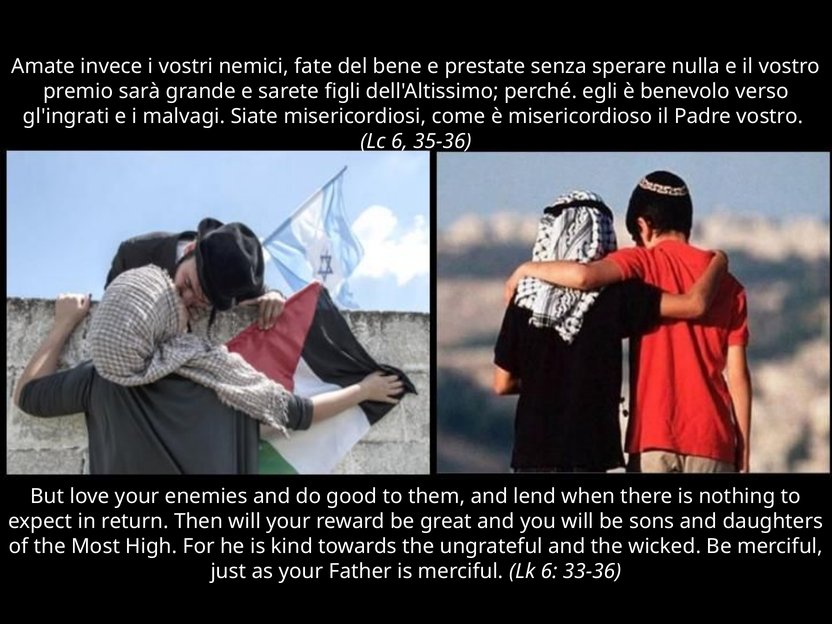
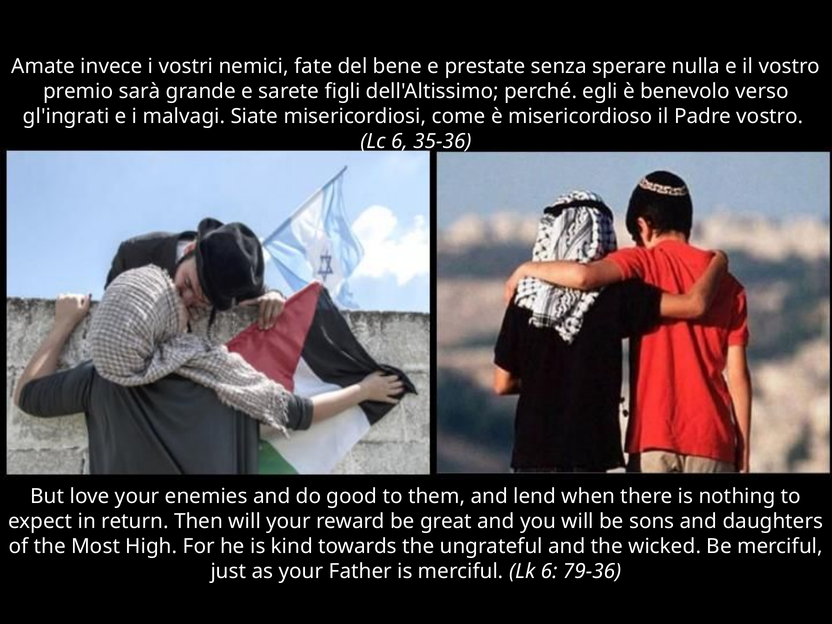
33-36: 33-36 -> 79-36
